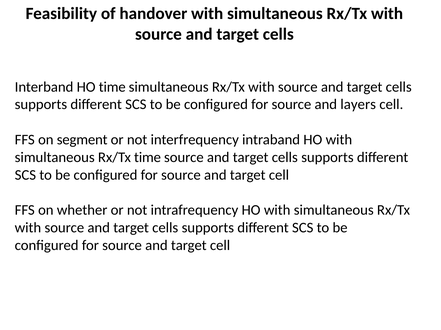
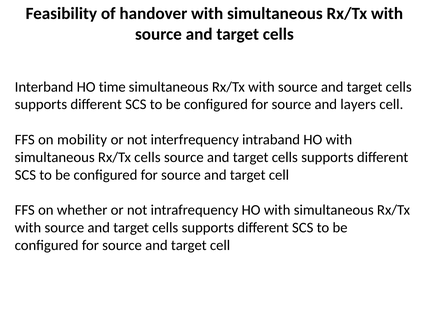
segment: segment -> mobility
Rx/Tx time: time -> cells
